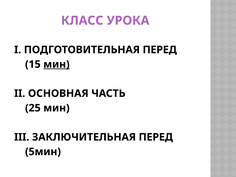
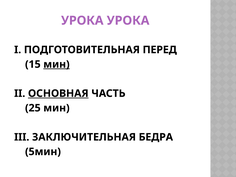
КЛАСС at (82, 21): КЛАСС -> УРОКА
ОСНОВНАЯ underline: none -> present
ЗАКЛЮЧИТЕЛЬНАЯ ПЕРЕД: ПЕРЕД -> БЕДРА
